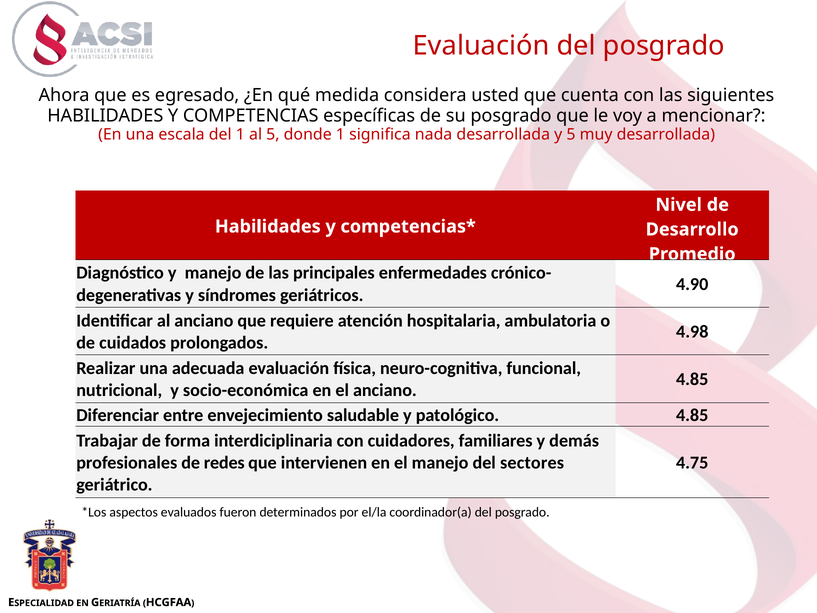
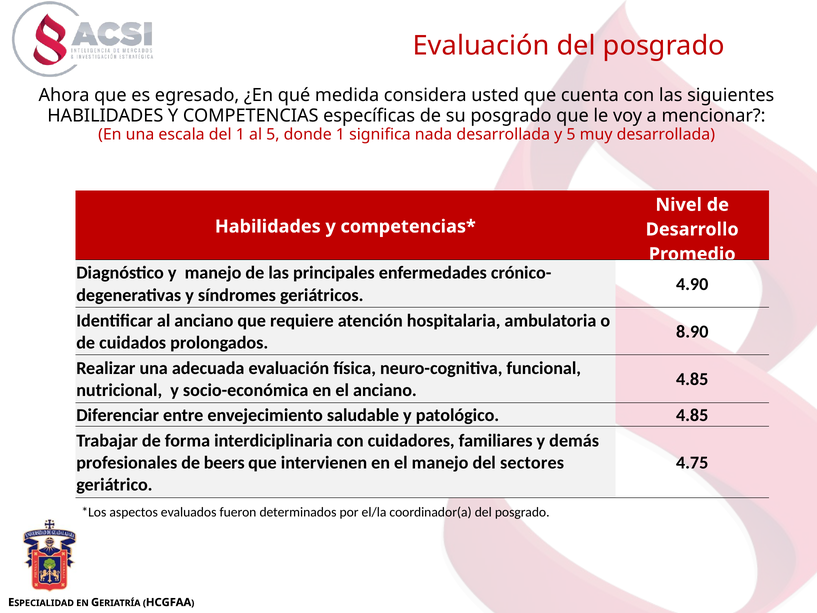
4.98: 4.98 -> 8.90
redes: redes -> beers
